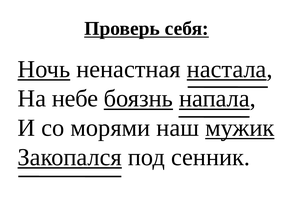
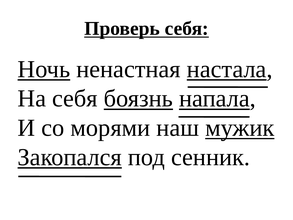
На небе: небе -> себя
